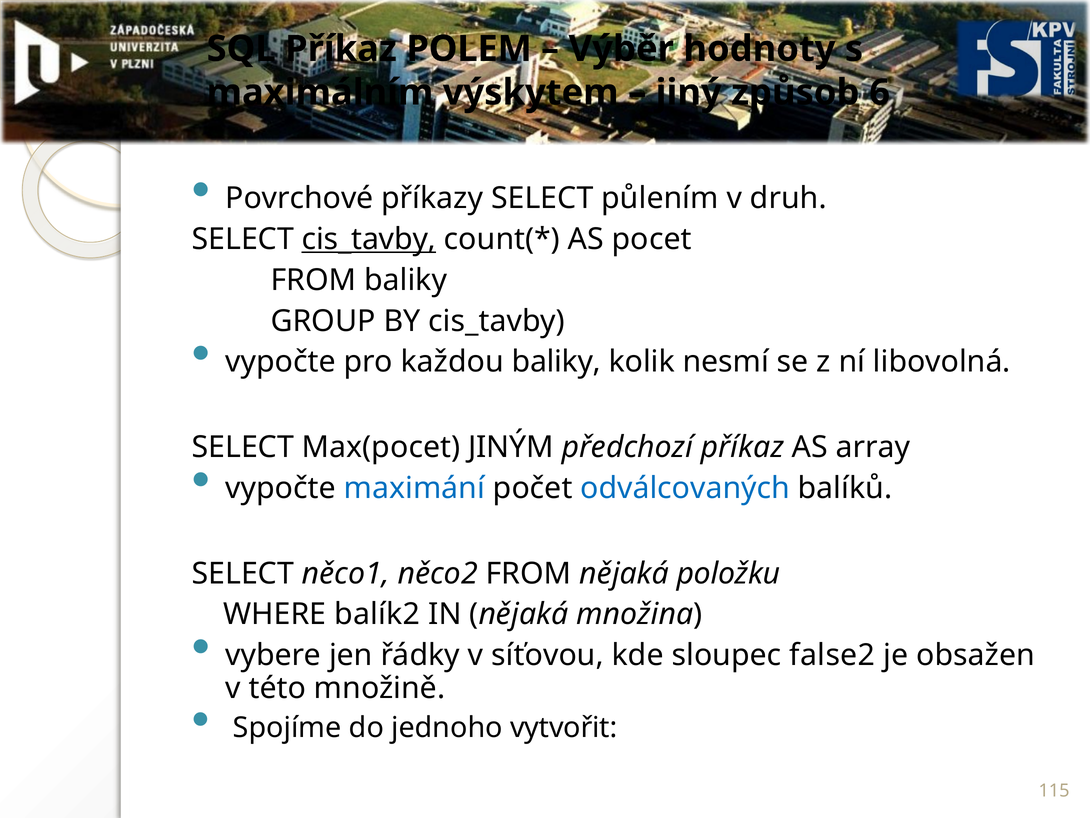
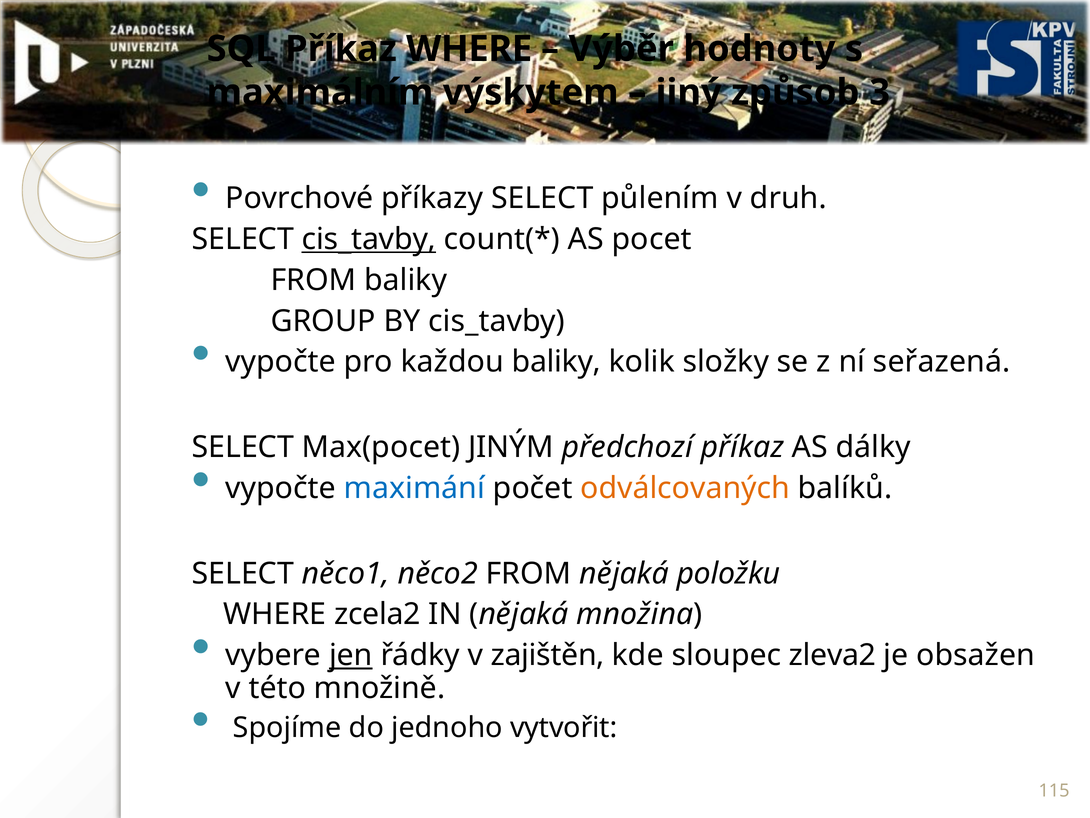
Příkaz POLEM: POLEM -> WHERE
6: 6 -> 3
nesmí: nesmí -> složky
libovolná: libovolná -> seřazená
array: array -> dálky
odválcovaných colour: blue -> orange
balík2: balík2 -> zcela2
jen underline: none -> present
síťovou: síťovou -> zajištěn
false2: false2 -> zleva2
